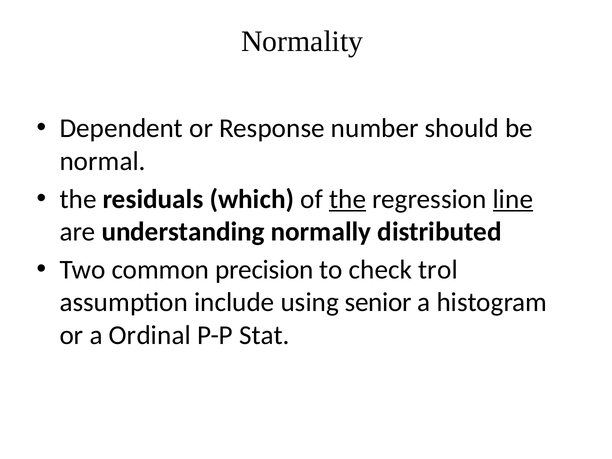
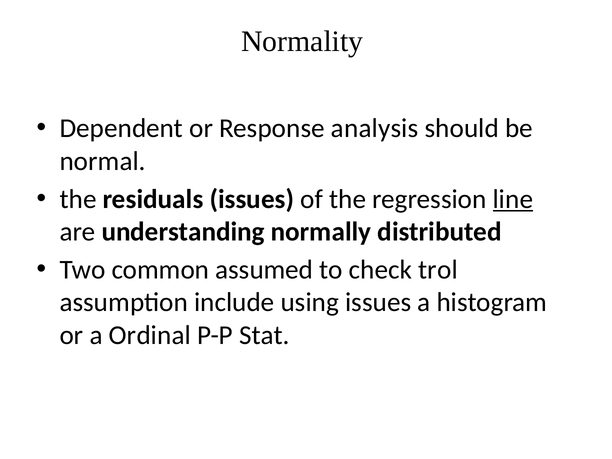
number: number -> analysis
residuals which: which -> issues
the at (348, 199) underline: present -> none
precision: precision -> assumed
using senior: senior -> issues
